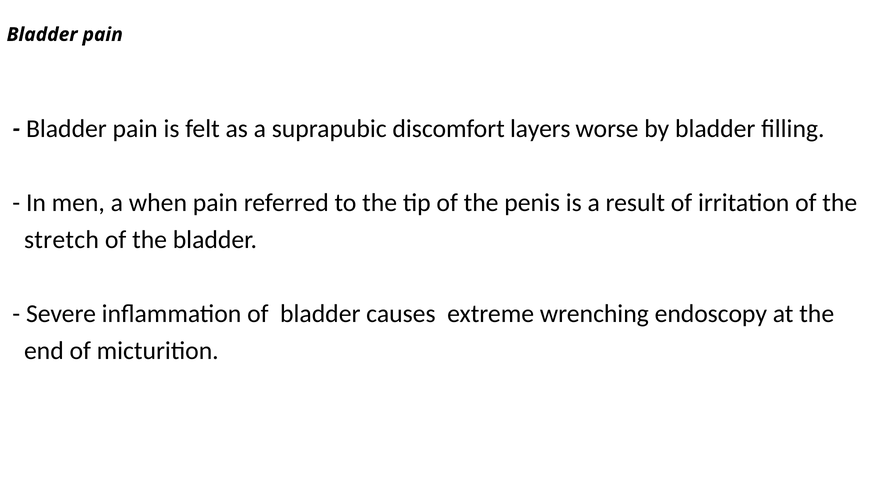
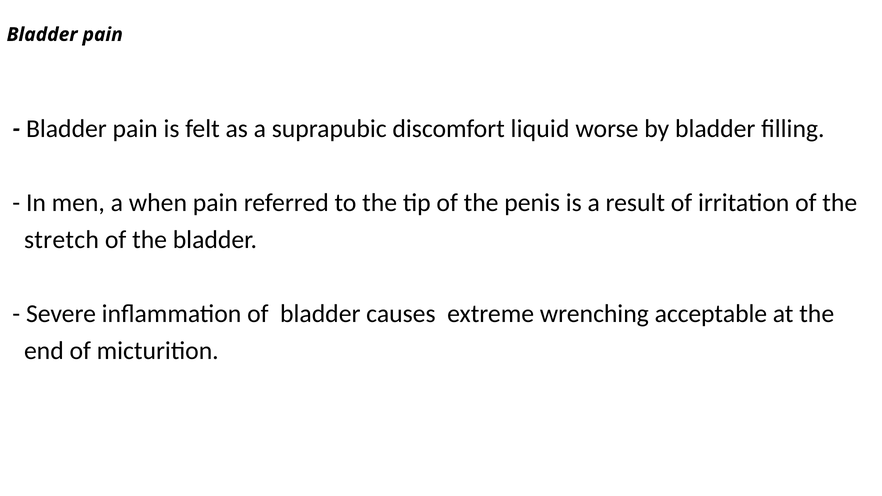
layers: layers -> liquid
endoscopy: endoscopy -> acceptable
